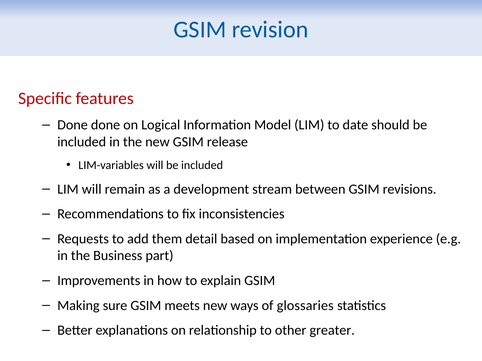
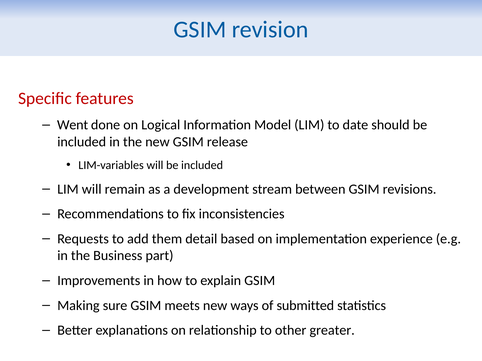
Done at (73, 125): Done -> Went
glossaries: glossaries -> submitted
